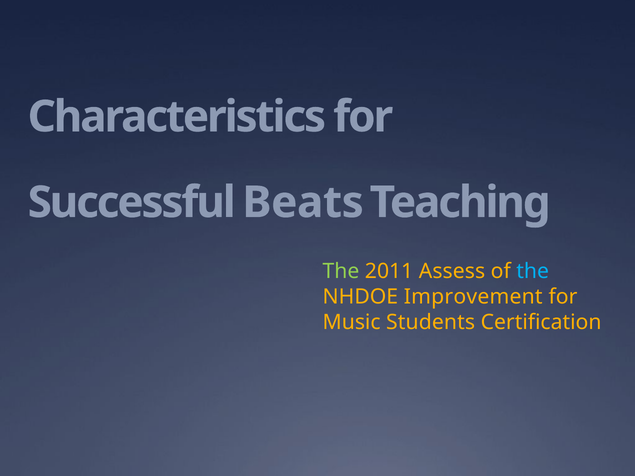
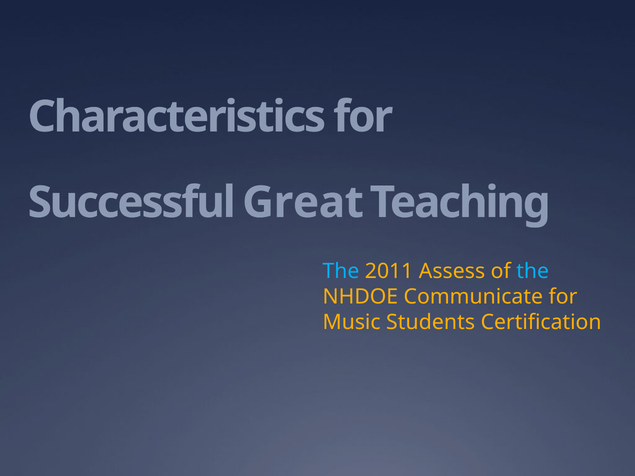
Beats: Beats -> Great
The at (341, 272) colour: light green -> light blue
Improvement: Improvement -> Communicate
